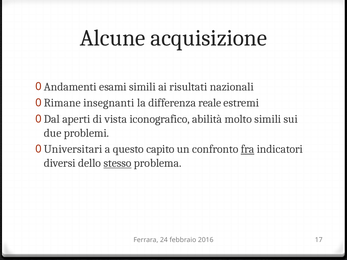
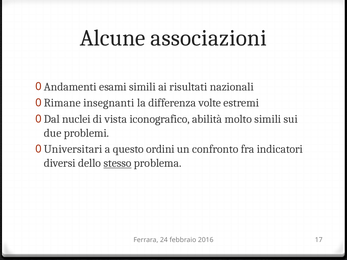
acquisizione: acquisizione -> associazioni
reale: reale -> volte
aperti: aperti -> nuclei
capito: capito -> ordini
fra underline: present -> none
